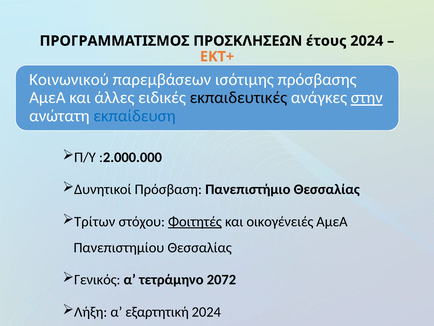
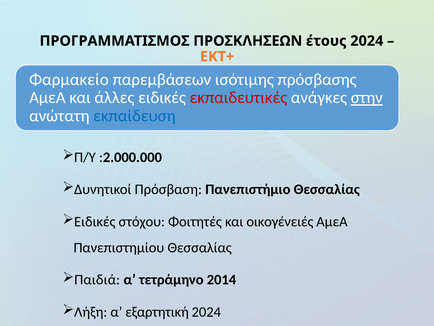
Κοινωνικού: Κοινωνικού -> Φαρμακείο
εκπαιδευτικές colour: black -> red
Τρίτων at (95, 221): Τρίτων -> Ειδικές
Φοιτητές underline: present -> none
Γενικός: Γενικός -> Παιδιά
2072: 2072 -> 2014
